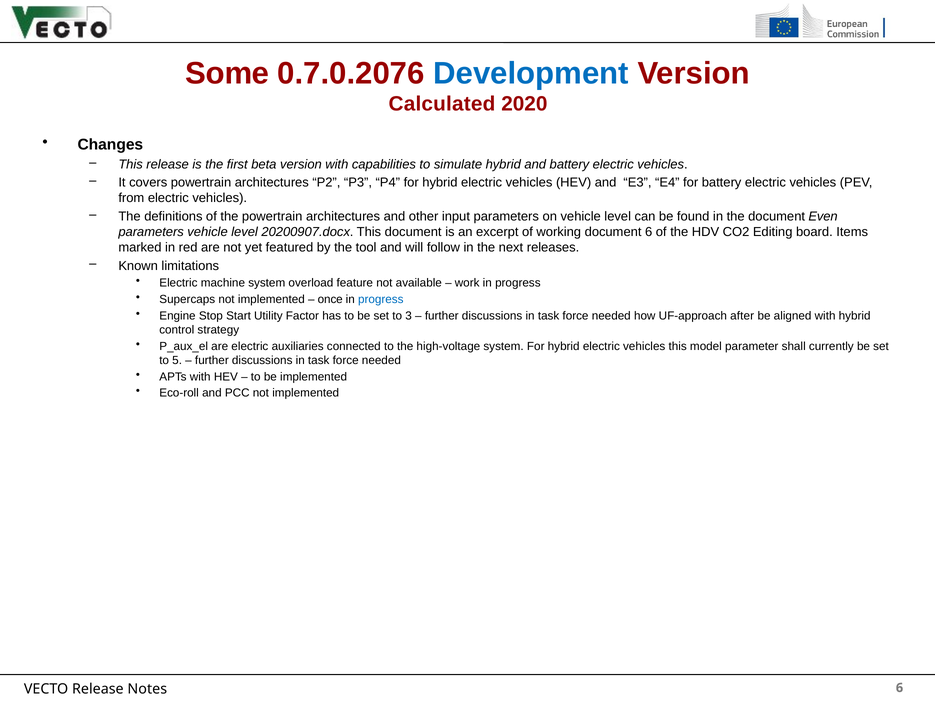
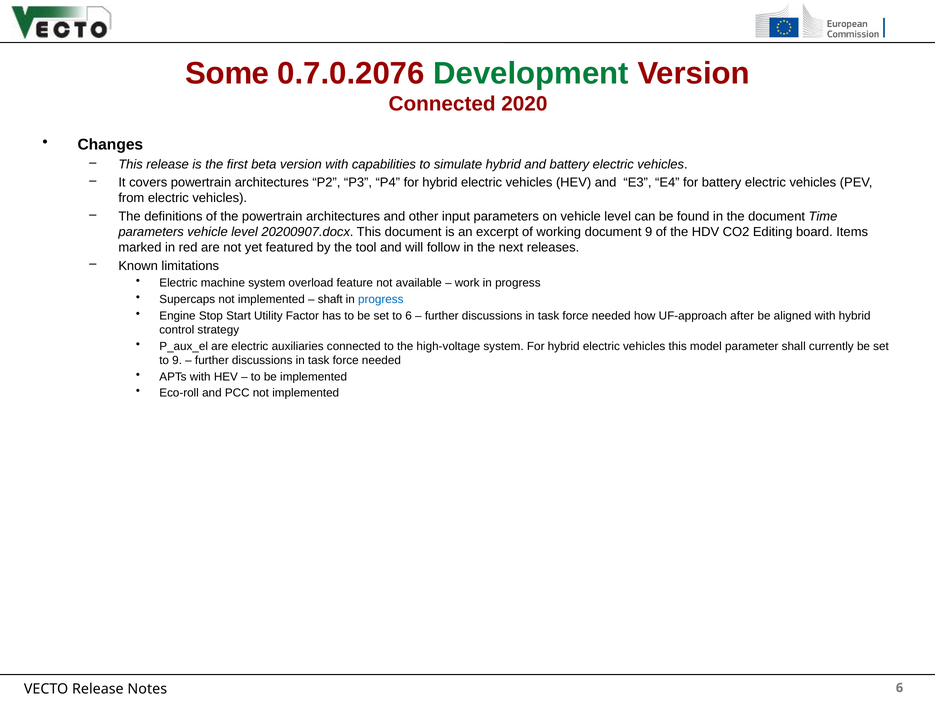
Development colour: blue -> green
Calculated at (442, 104): Calculated -> Connected
Even: Even -> Time
document 6: 6 -> 9
once: once -> shaft
to 3: 3 -> 6
to 5: 5 -> 9
